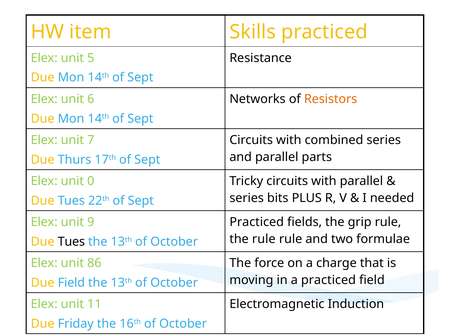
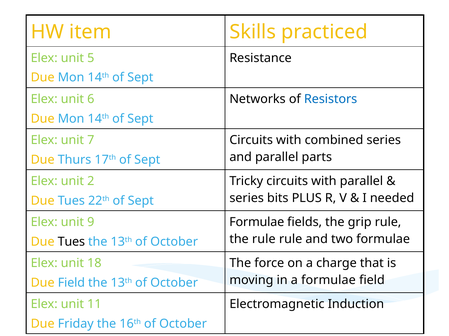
Resistors colour: orange -> blue
0: 0 -> 2
Practiced at (257, 223): Practiced -> Formulae
86: 86 -> 18
a practiced: practiced -> formulae
